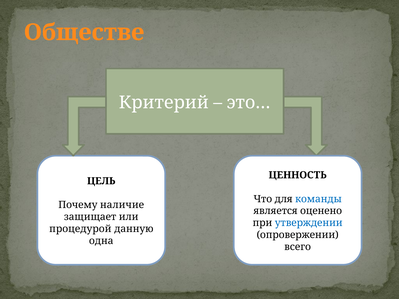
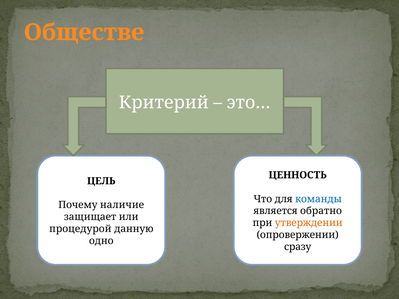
оценено: оценено -> обратно
утверждении colour: blue -> orange
одна: одна -> одно
всего: всего -> сразу
